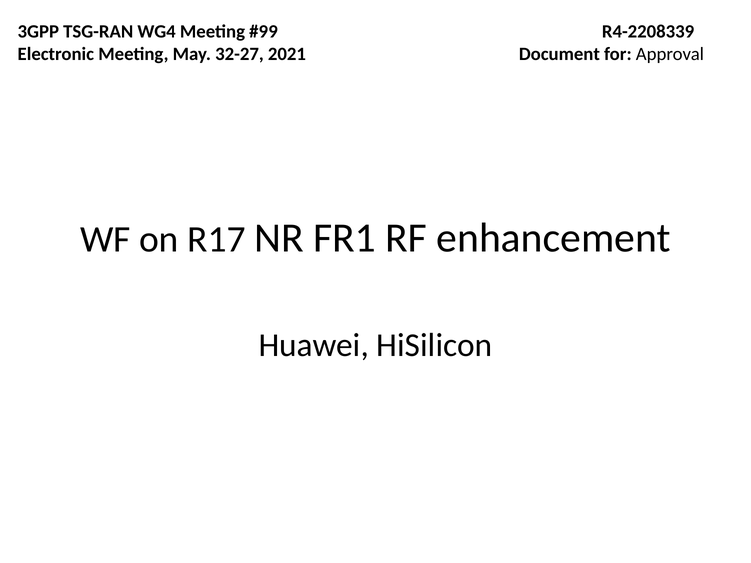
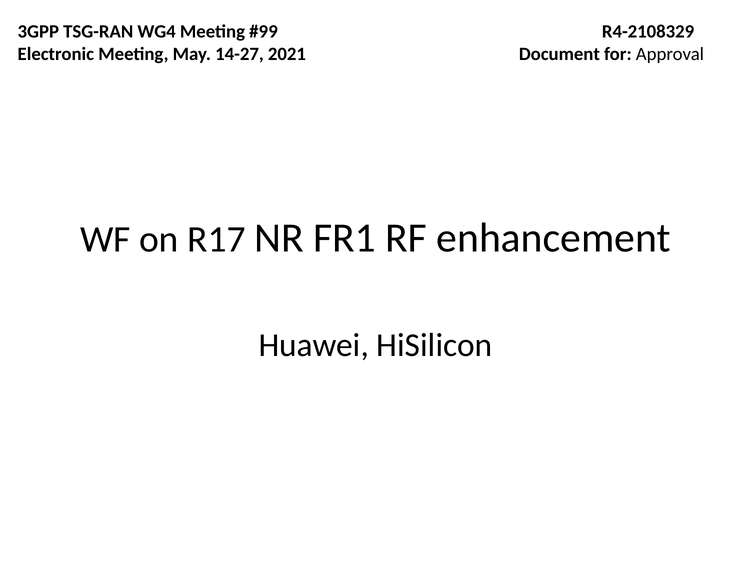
R4-2208339: R4-2208339 -> R4-2108329
32-27: 32-27 -> 14-27
